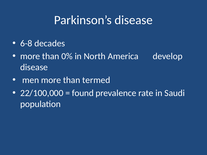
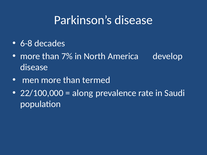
0%: 0% -> 7%
found: found -> along
